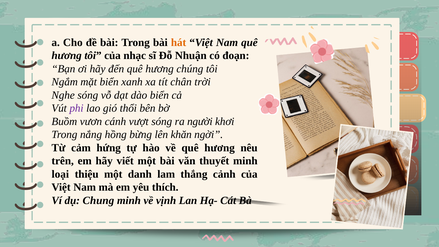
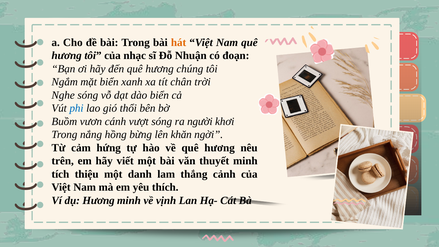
phi colour: purple -> blue
loại: loại -> tích
dụ Chung: Chung -> Hương
